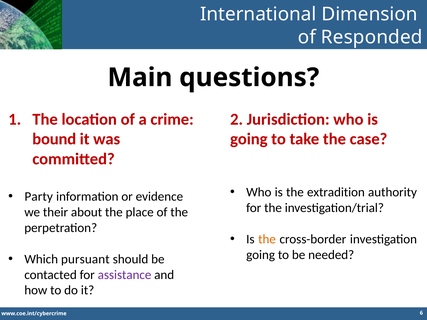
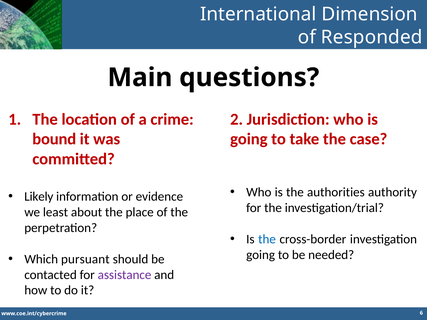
extradition: extradition -> authorities
Party: Party -> Likely
their: their -> least
the at (267, 239) colour: orange -> blue
